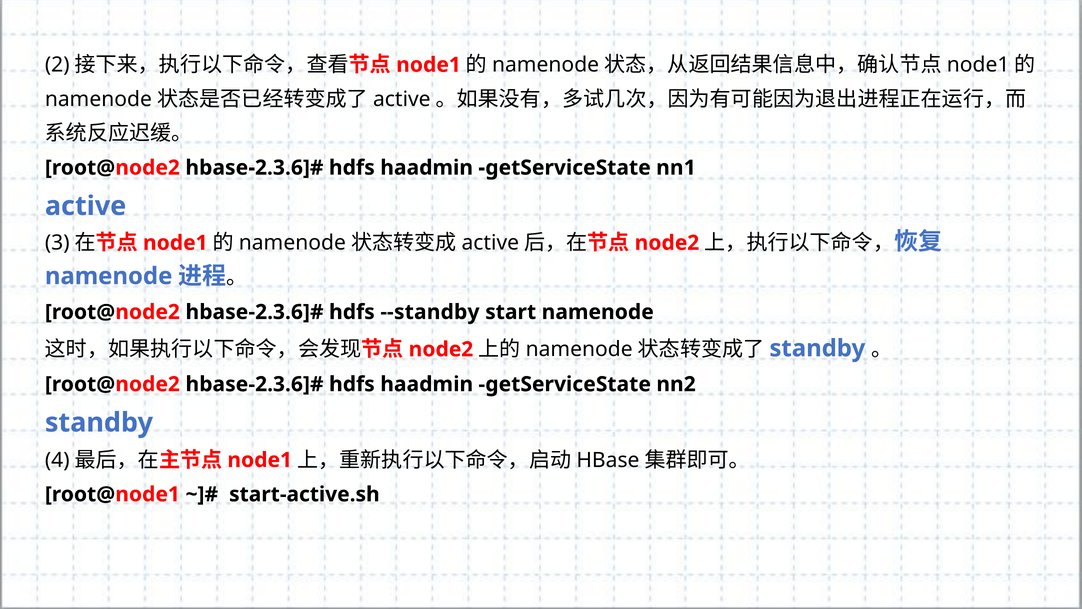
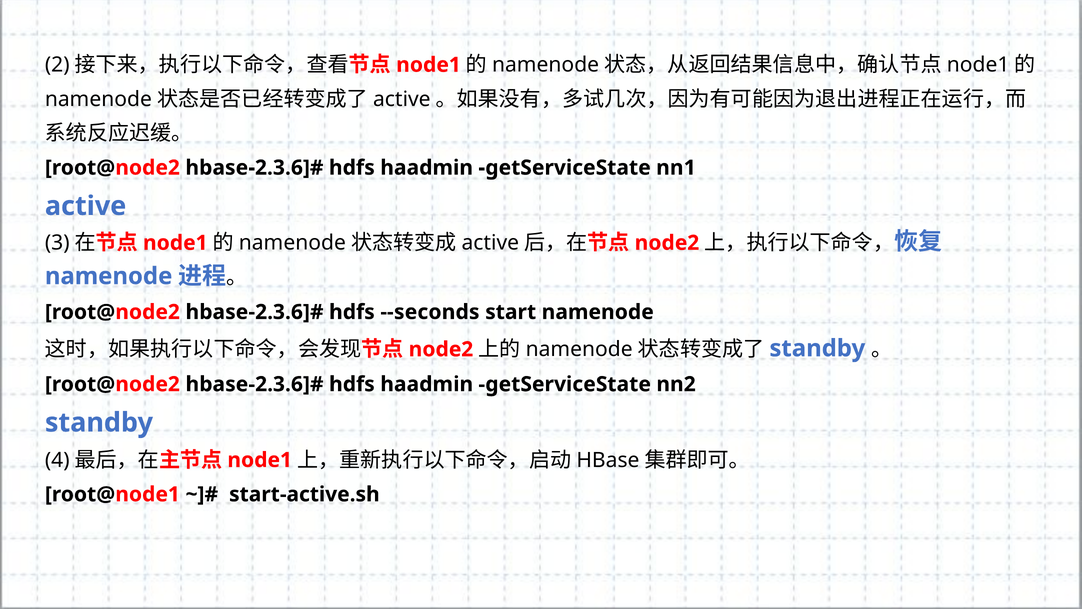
--standby: --standby -> --seconds
